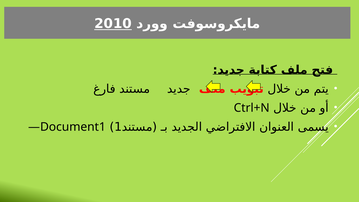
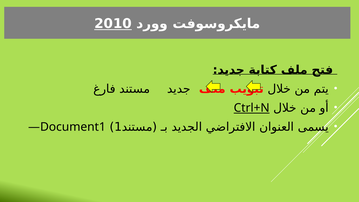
Ctrl+N underline: none -> present
